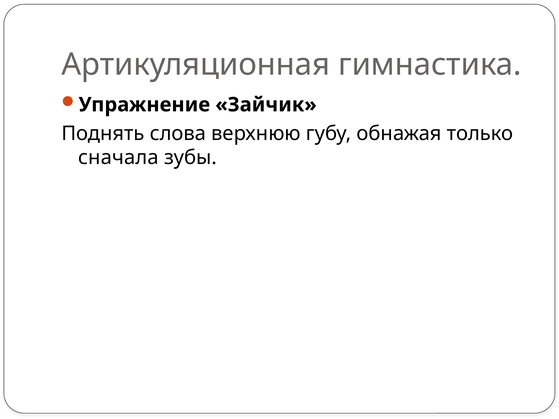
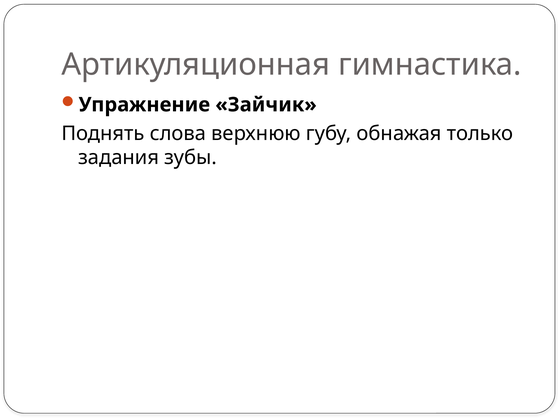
сначала: сначала -> задания
